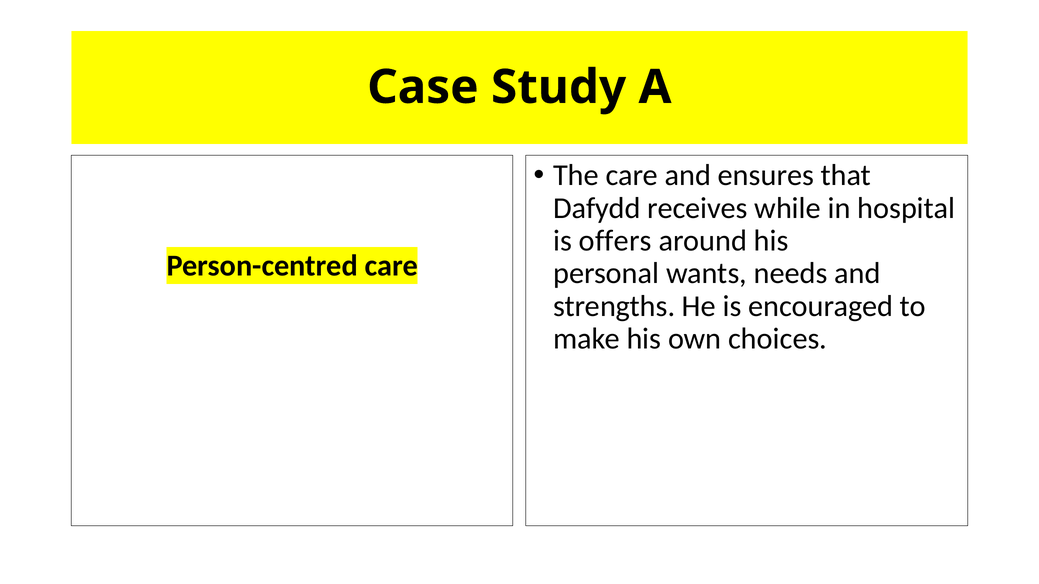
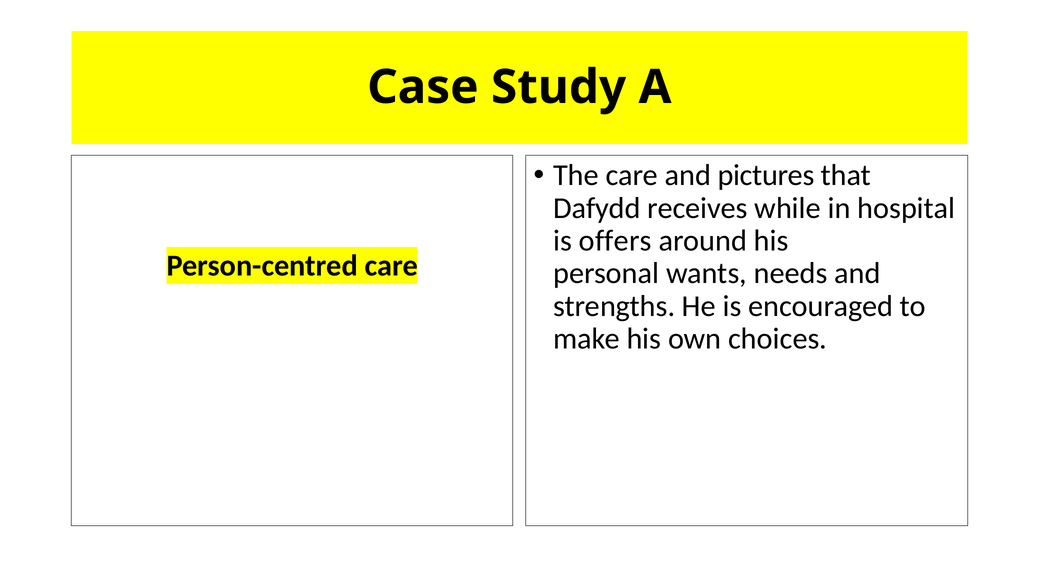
ensures: ensures -> pictures
